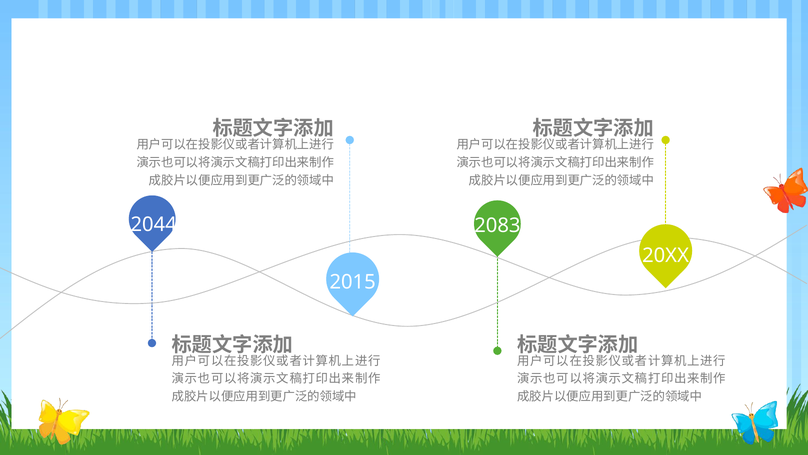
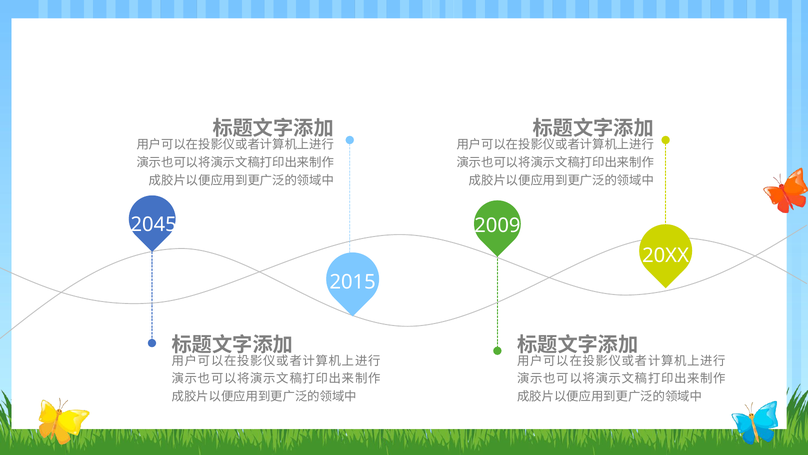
2044: 2044 -> 2045
2083: 2083 -> 2009
